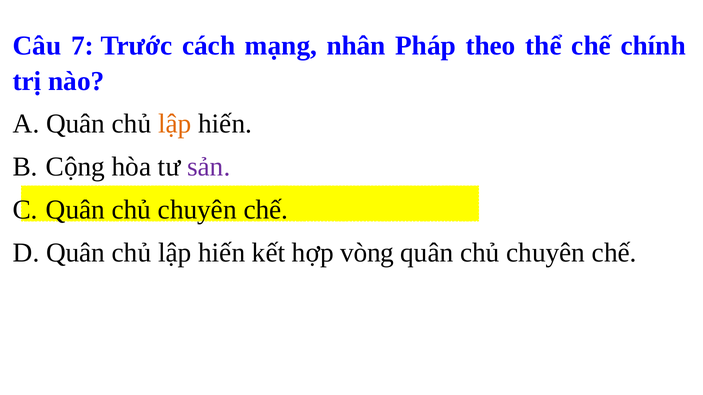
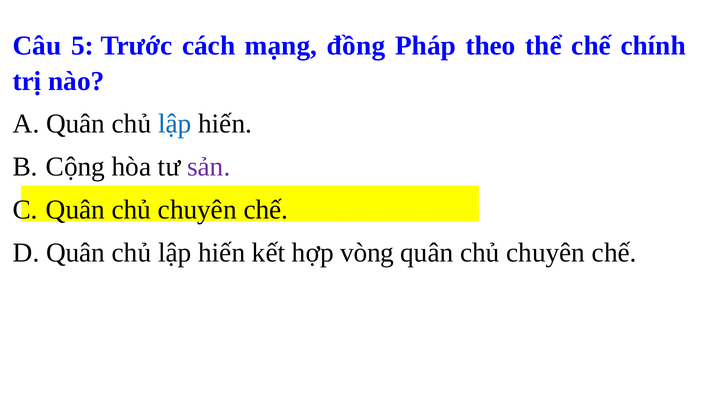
7: 7 -> 5
nhân: nhân -> đồng
lập at (175, 124) colour: orange -> blue
